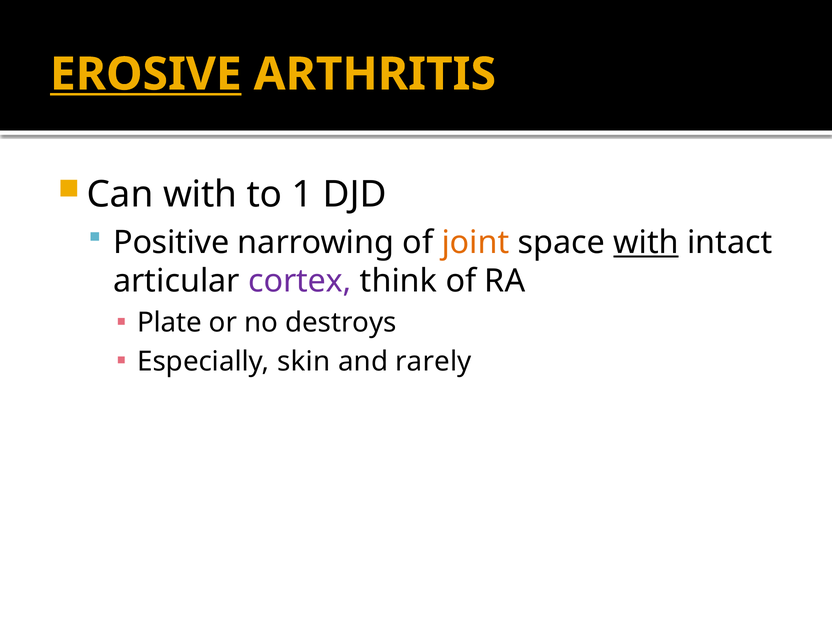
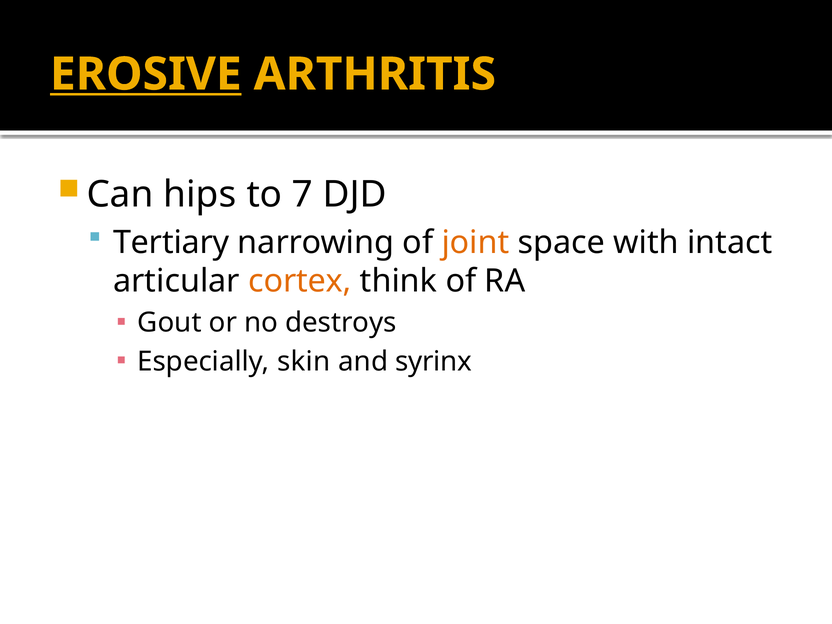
Can with: with -> hips
1: 1 -> 7
Positive: Positive -> Tertiary
with at (646, 242) underline: present -> none
cortex colour: purple -> orange
Plate: Plate -> Gout
rarely: rarely -> syrinx
